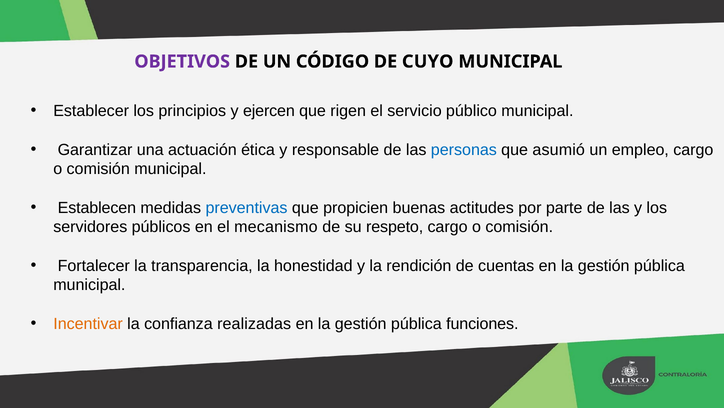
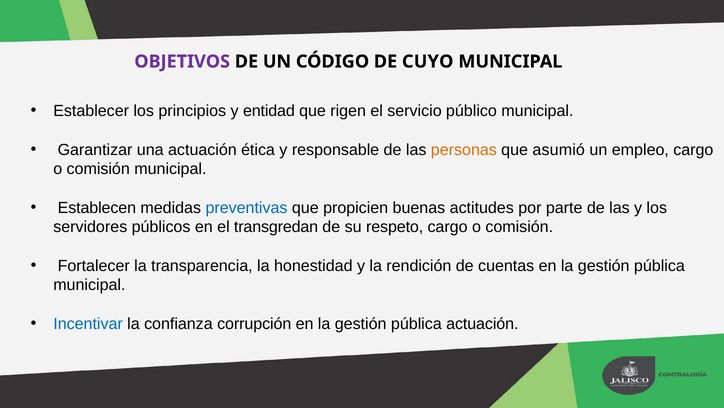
ejercen: ejercen -> entidad
personas colour: blue -> orange
mecanismo: mecanismo -> transgredan
Incentivar colour: orange -> blue
realizadas: realizadas -> corrupción
pública funciones: funciones -> actuación
